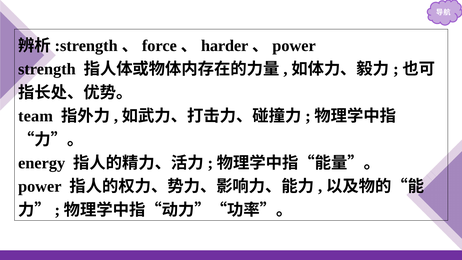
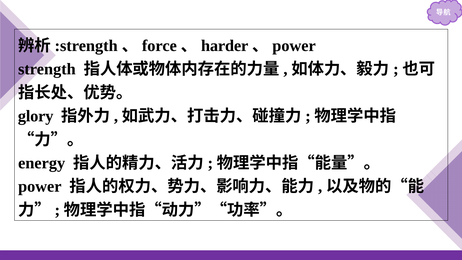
team: team -> glory
